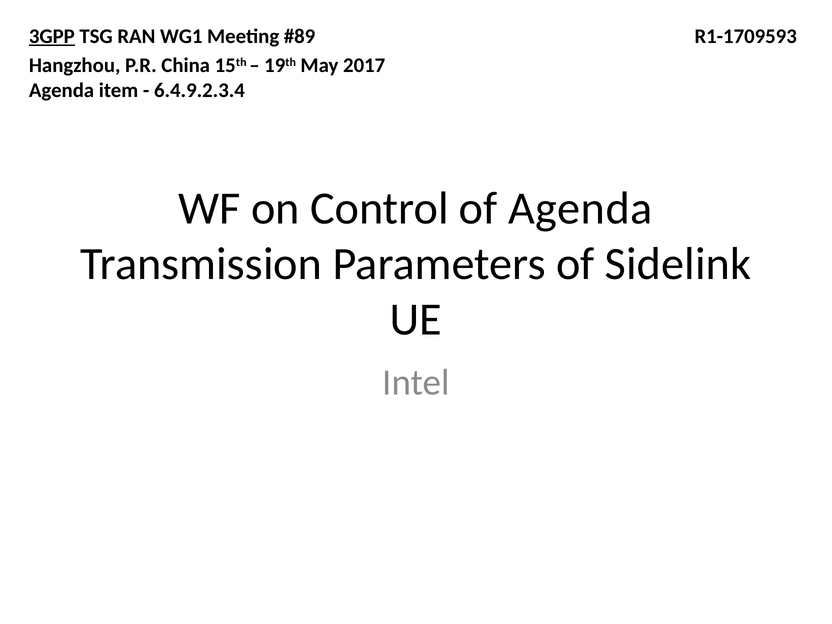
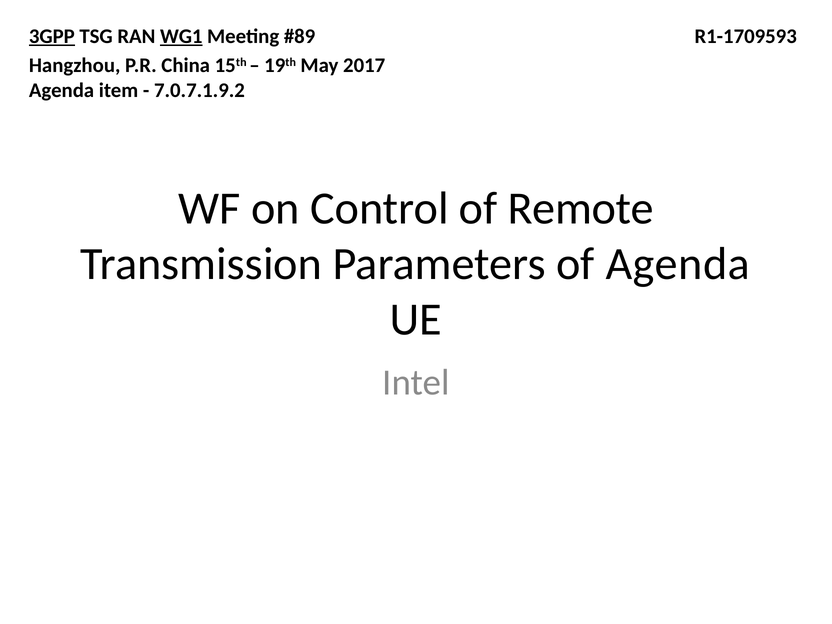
WG1 underline: none -> present
6.4.9.2.3.4: 6.4.9.2.3.4 -> 7.0.7.1.9.2
of Agenda: Agenda -> Remote
of Sidelink: Sidelink -> Agenda
